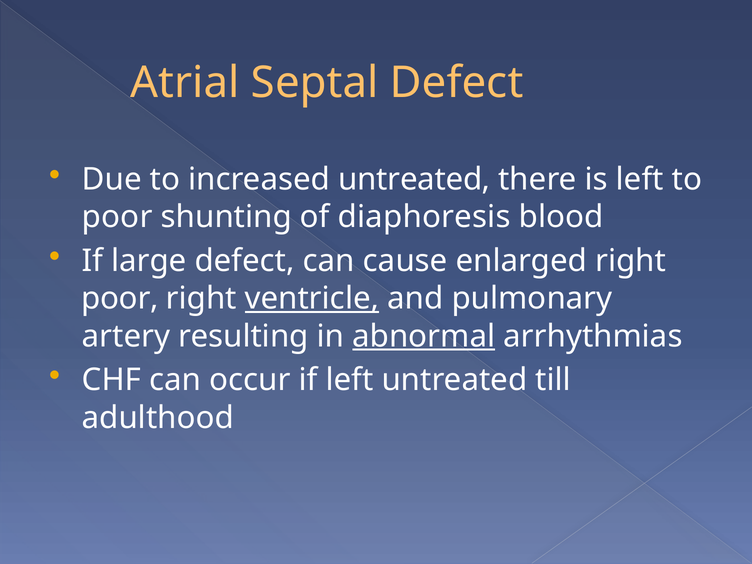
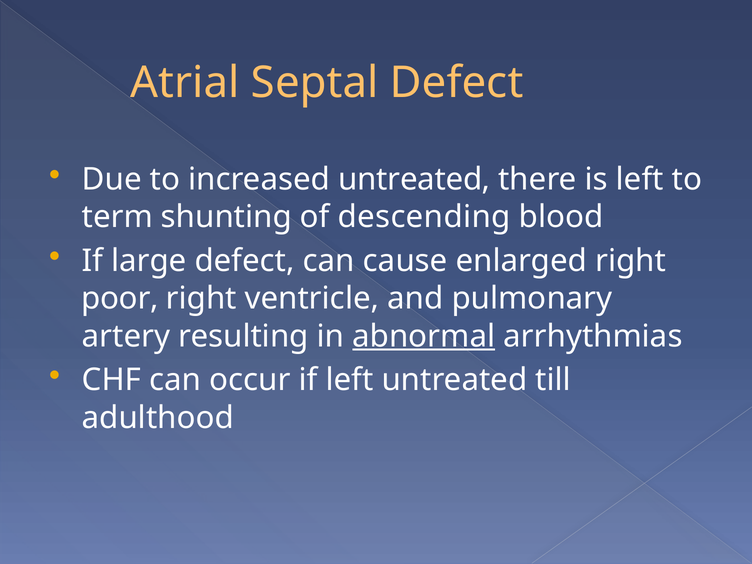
poor at (117, 217): poor -> term
diaphoresis: diaphoresis -> descending
ventricle underline: present -> none
